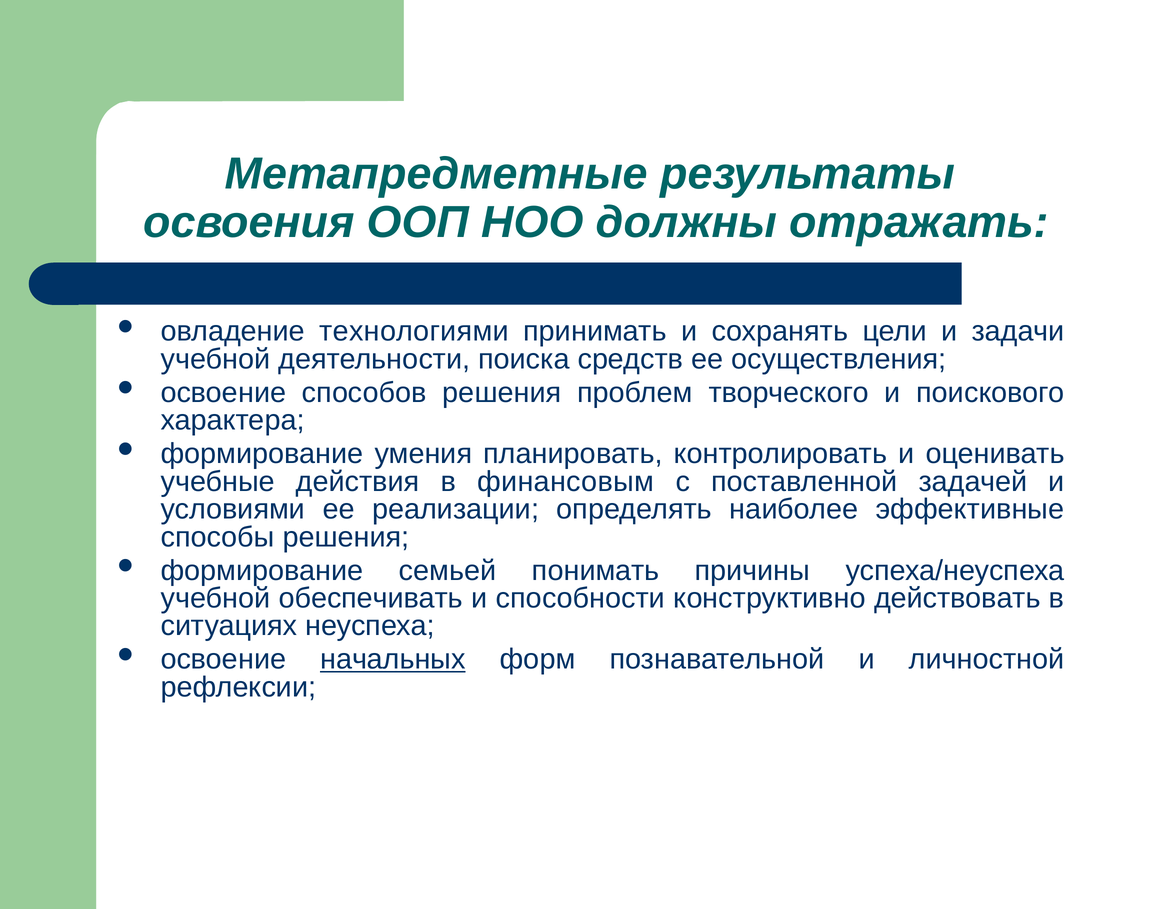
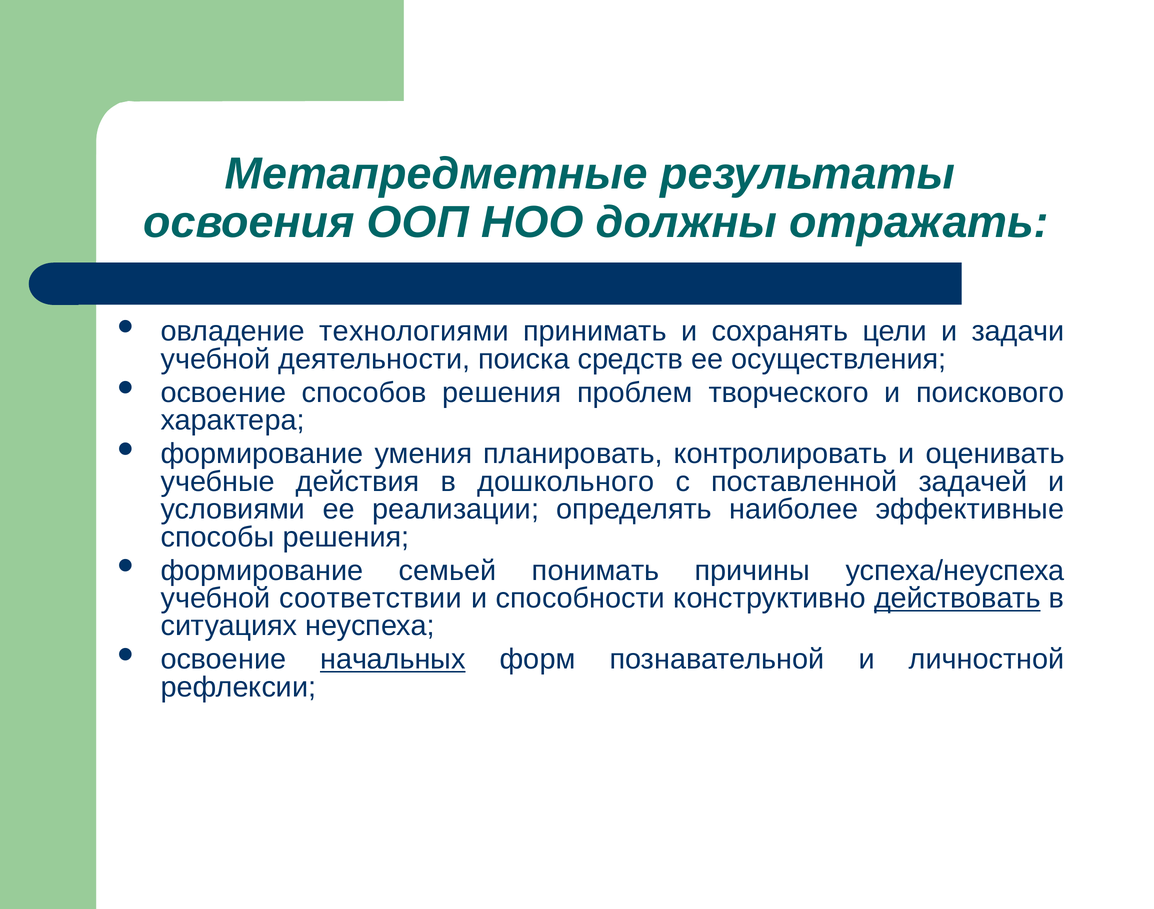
финансовым: финансовым -> дошкольного
обеспечивать: обеспечивать -> соответствии
действовать underline: none -> present
